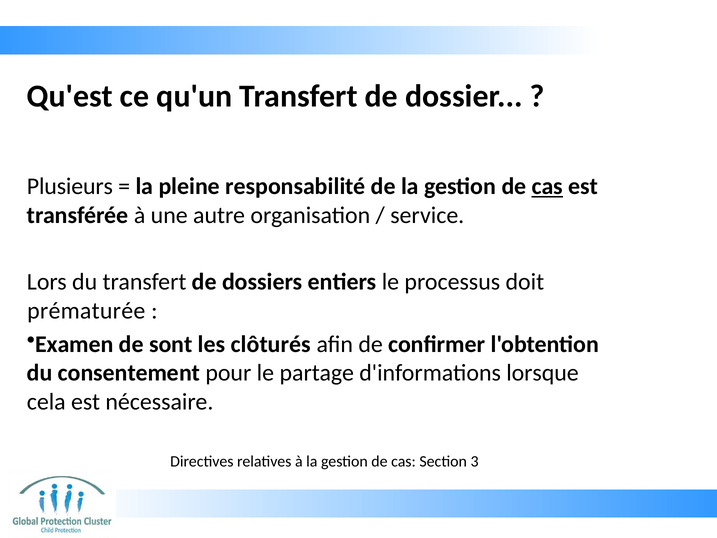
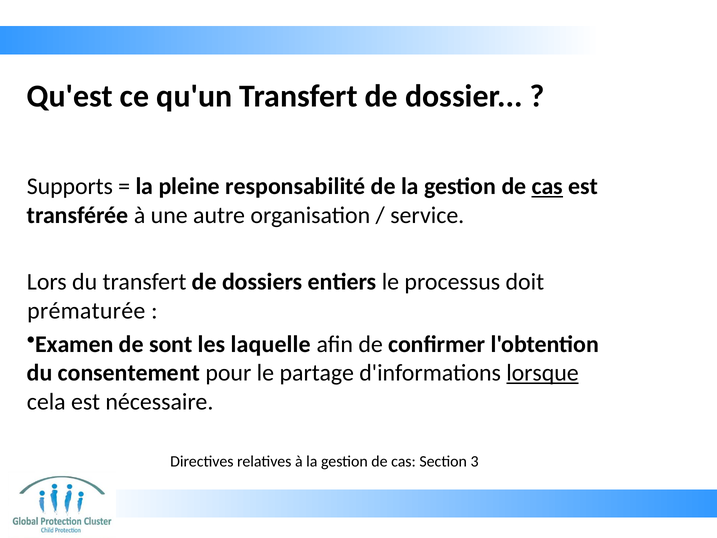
Plusieurs: Plusieurs -> Supports
clôturés: clôturés -> laquelle
lorsque underline: none -> present
